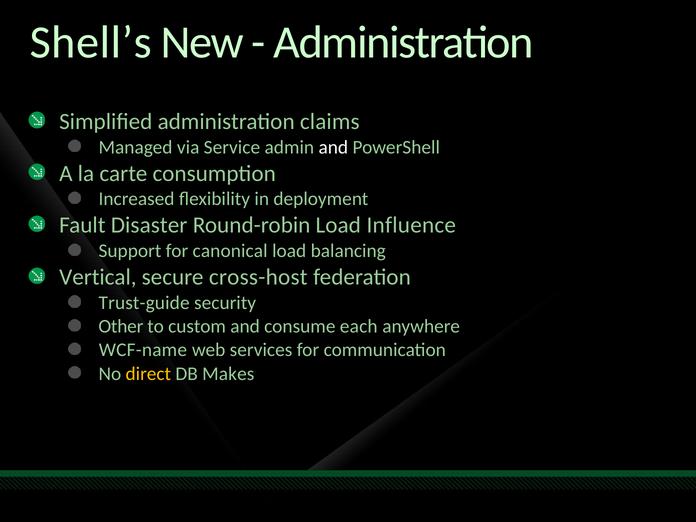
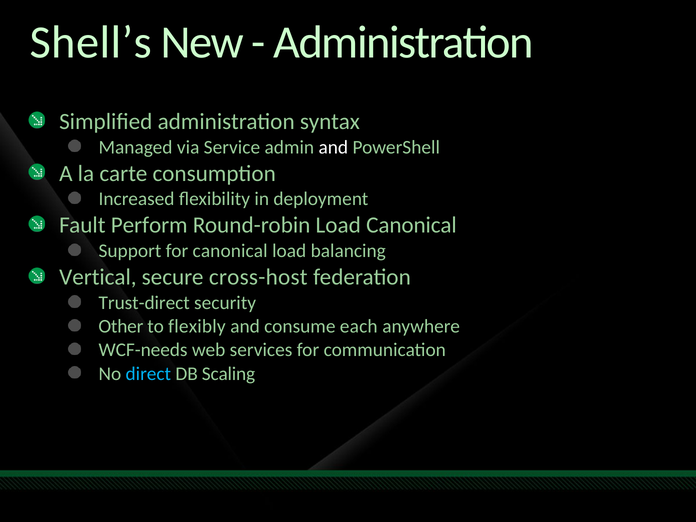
claims: claims -> syntax
Disaster: Disaster -> Perform
Load Influence: Influence -> Canonical
Trust-guide: Trust-guide -> Trust-direct
custom: custom -> flexibly
WCF-name: WCF-name -> WCF-needs
direct colour: yellow -> light blue
Makes: Makes -> Scaling
